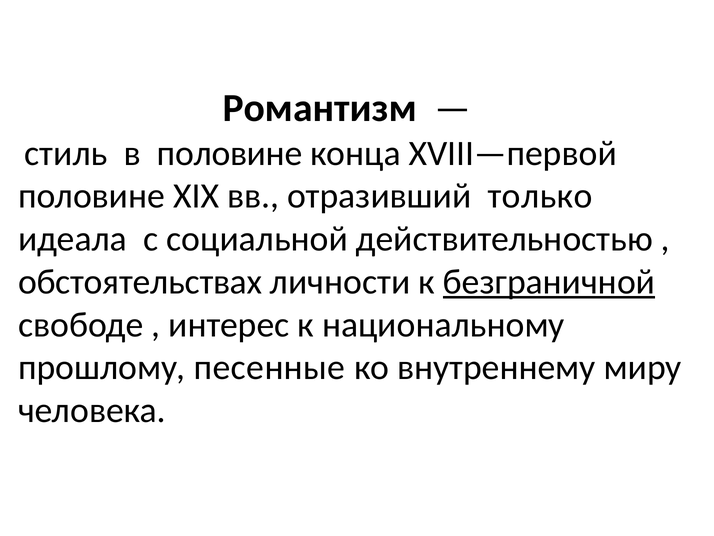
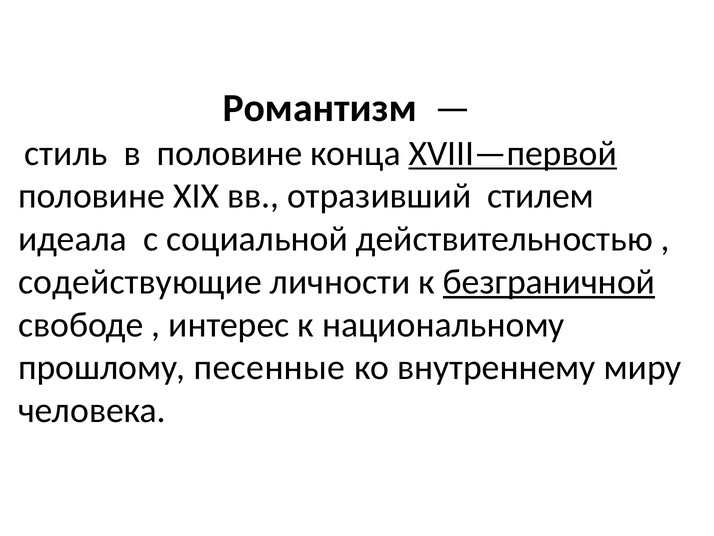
XVIII—первой underline: none -> present
только: только -> стилем
обстоятельствах: обстоятельствах -> содействующие
